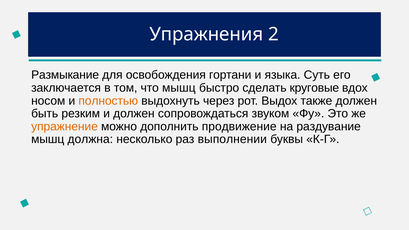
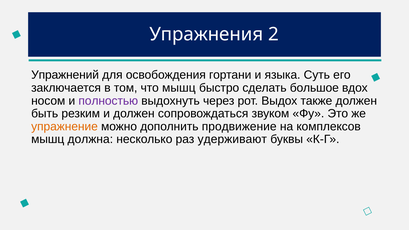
Размыкание: Размыкание -> Упражнений
круговые: круговые -> большое
полностью colour: orange -> purple
раздувание: раздувание -> комплексов
выполнении: выполнении -> удерживают
